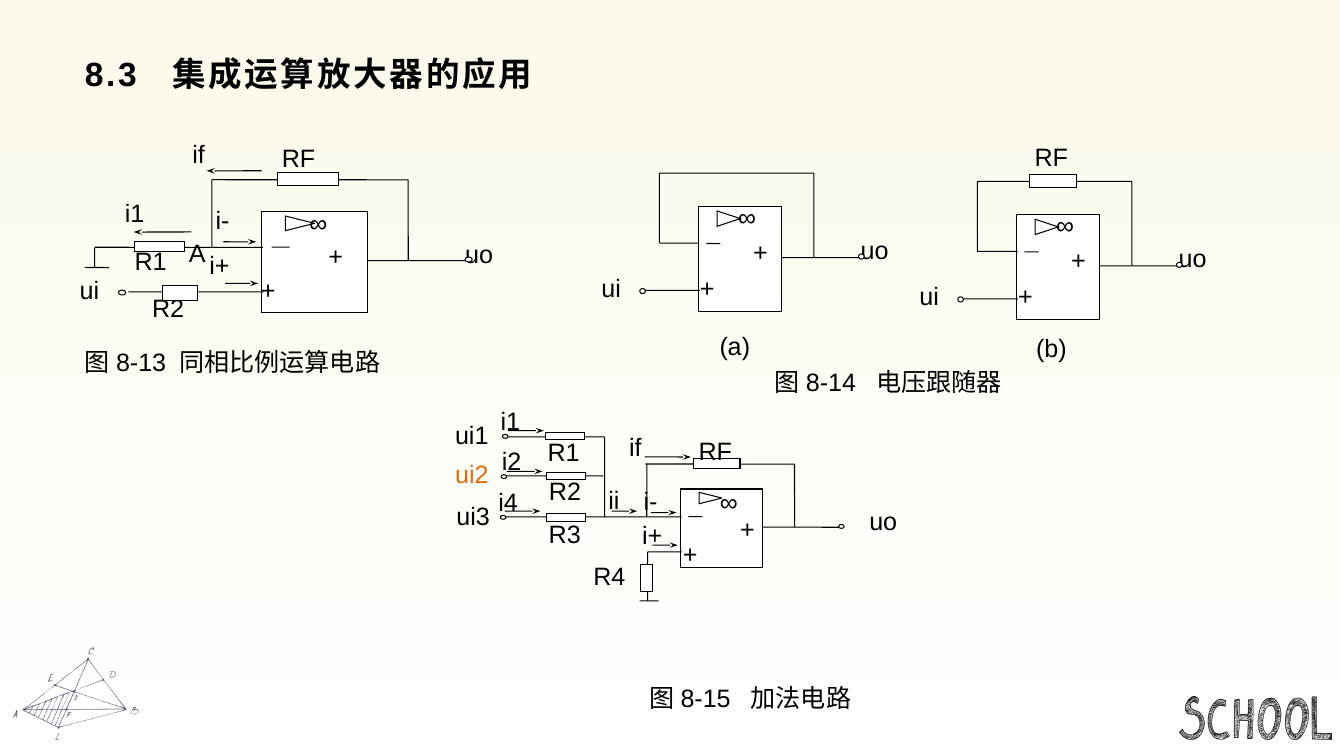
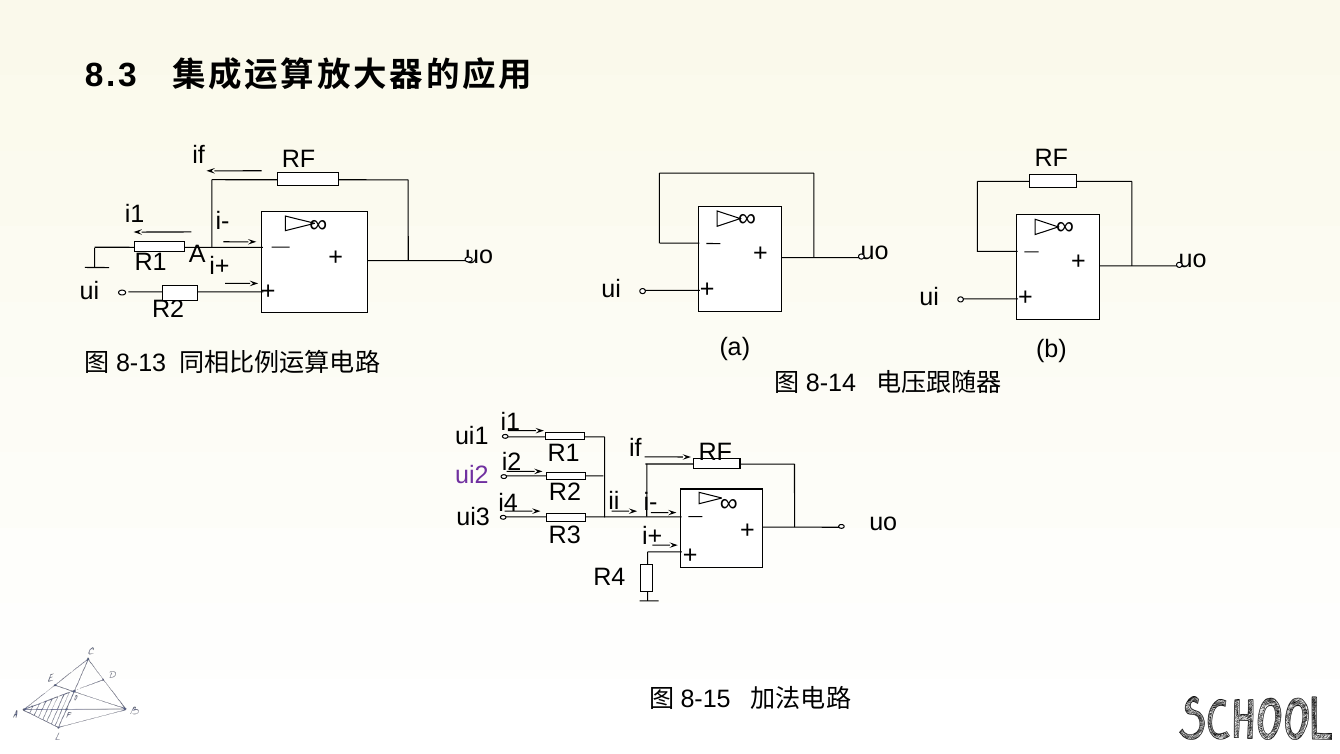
ui2 colour: orange -> purple
